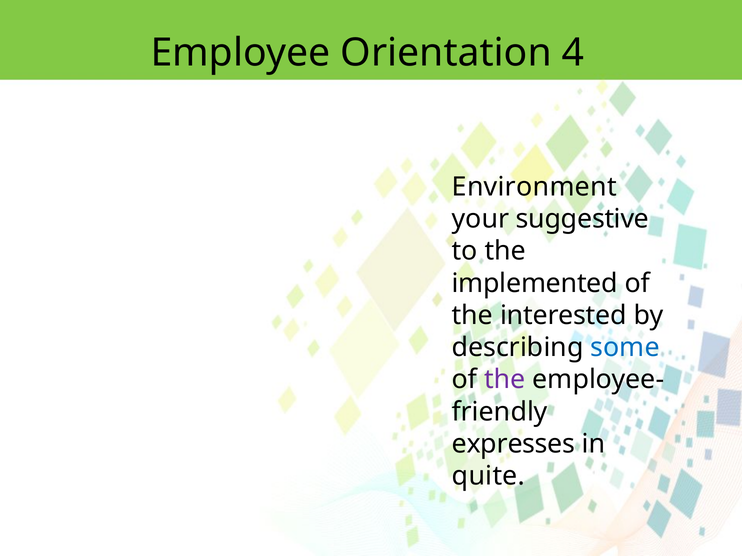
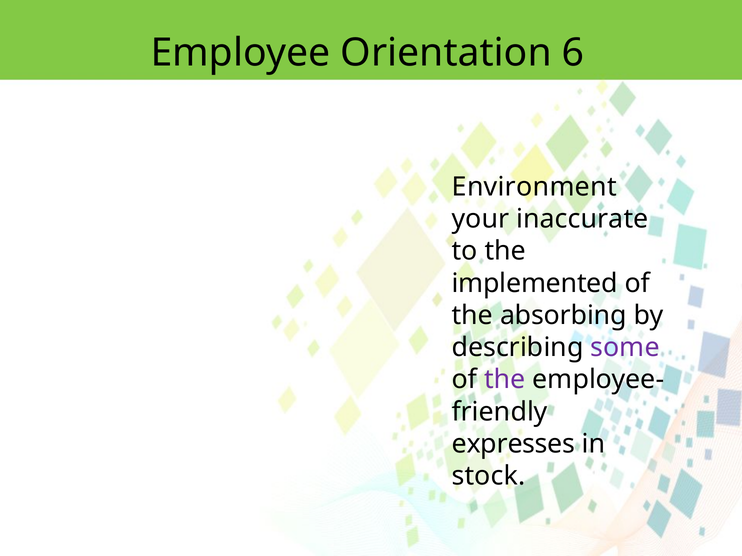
4: 4 -> 6
suggestive: suggestive -> inaccurate
interested: interested -> absorbing
some colour: blue -> purple
quite: quite -> stock
